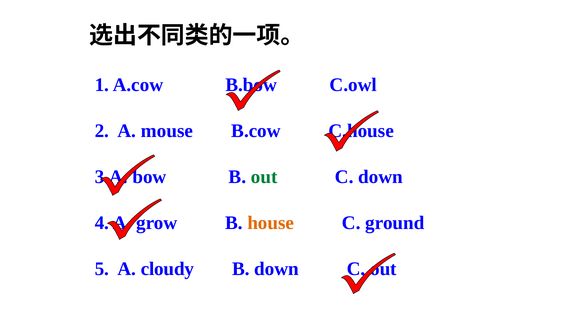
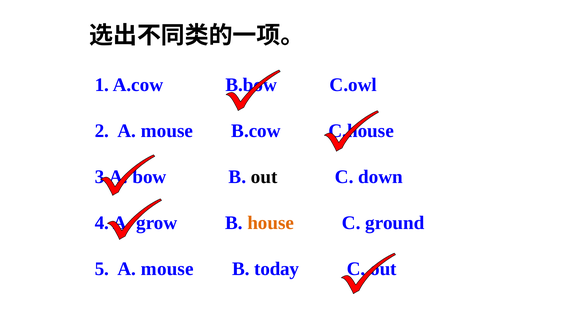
out at (264, 177) colour: green -> black
5 A cloudy: cloudy -> mouse
B down: down -> today
